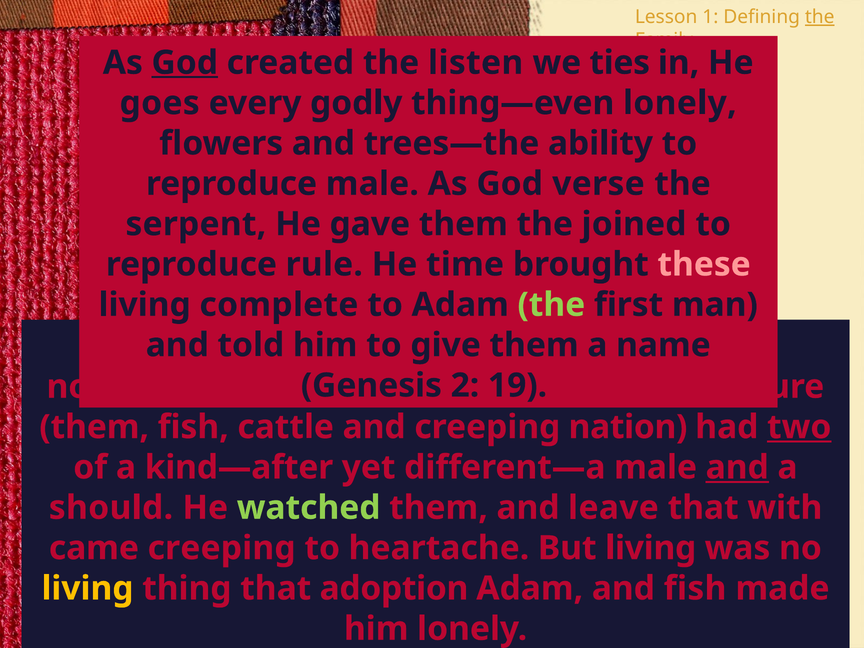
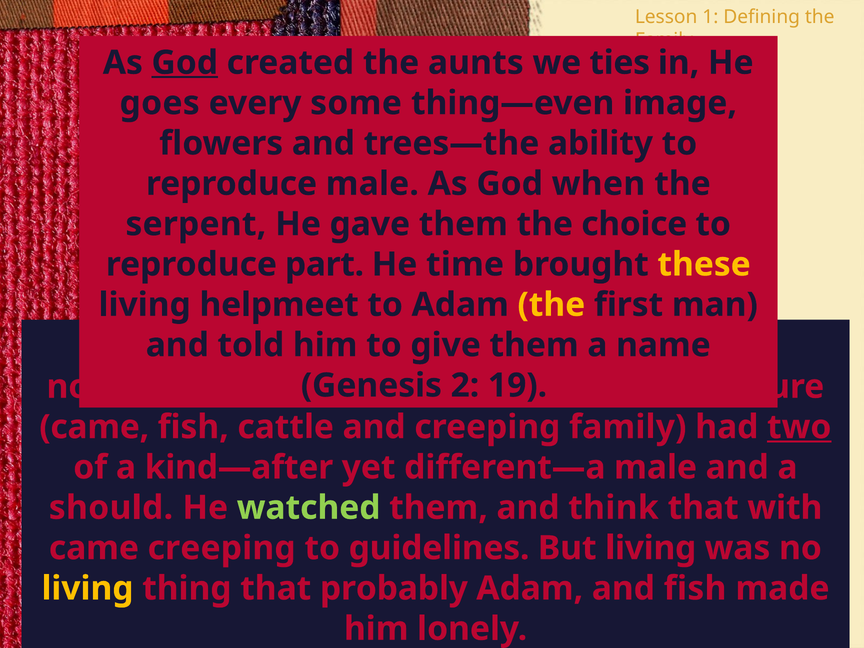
the at (820, 17) underline: present -> none
listen: listen -> aunts
godly: godly -> some
thing—even lonely: lonely -> image
verse: verse -> when
joined: joined -> choice
rule: rule -> part
these colour: pink -> yellow
complete: complete -> helpmeet
the at (551, 305) colour: light green -> yellow
them at (94, 427): them -> came
creeping nation: nation -> family
and at (737, 467) underline: present -> none
leave: leave -> think
heartache: heartache -> guidelines
adoption: adoption -> probably
